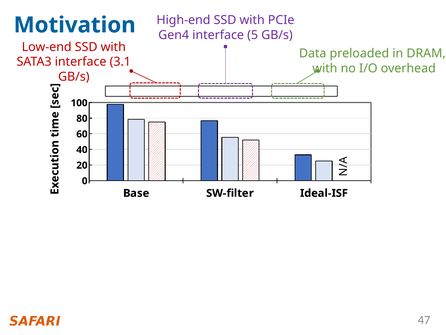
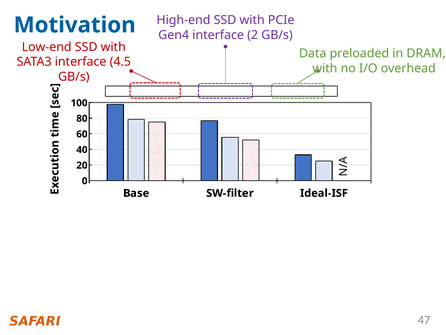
5: 5 -> 2
3.1: 3.1 -> 4.5
